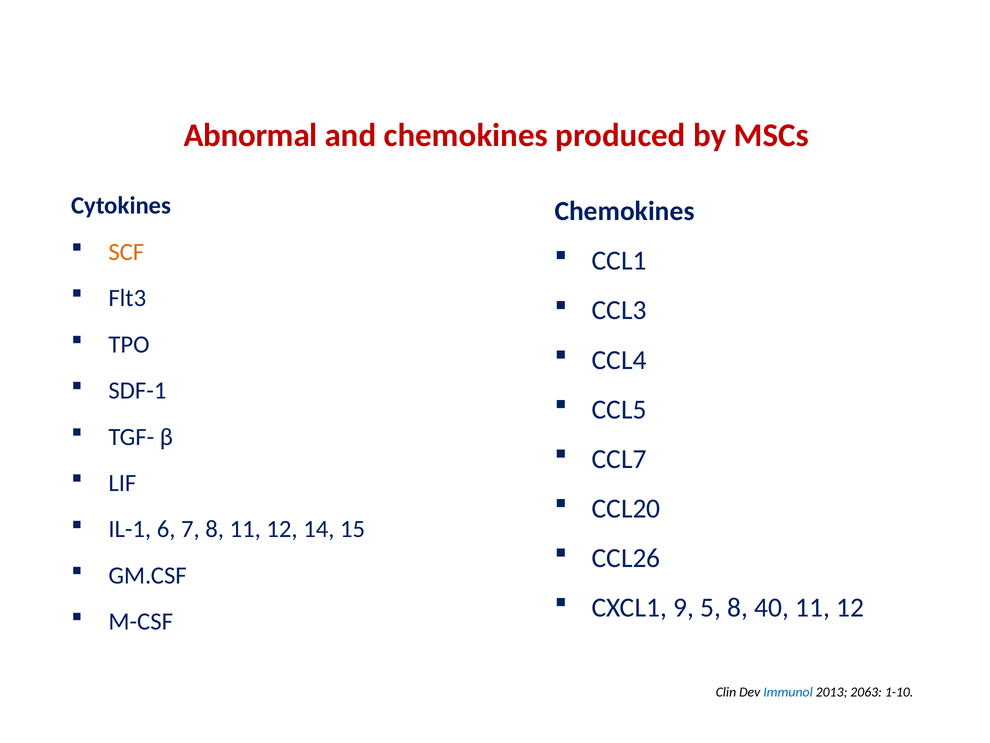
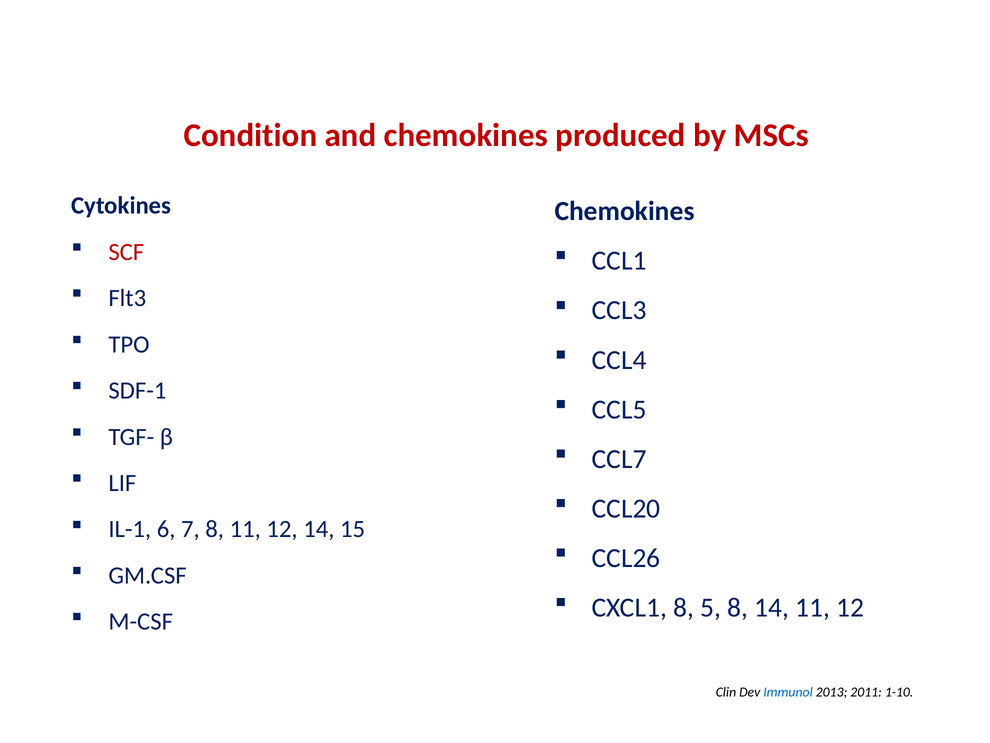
Abnormal: Abnormal -> Condition
SCF colour: orange -> red
CXCL1 9: 9 -> 8
8 40: 40 -> 14
2063: 2063 -> 2011
